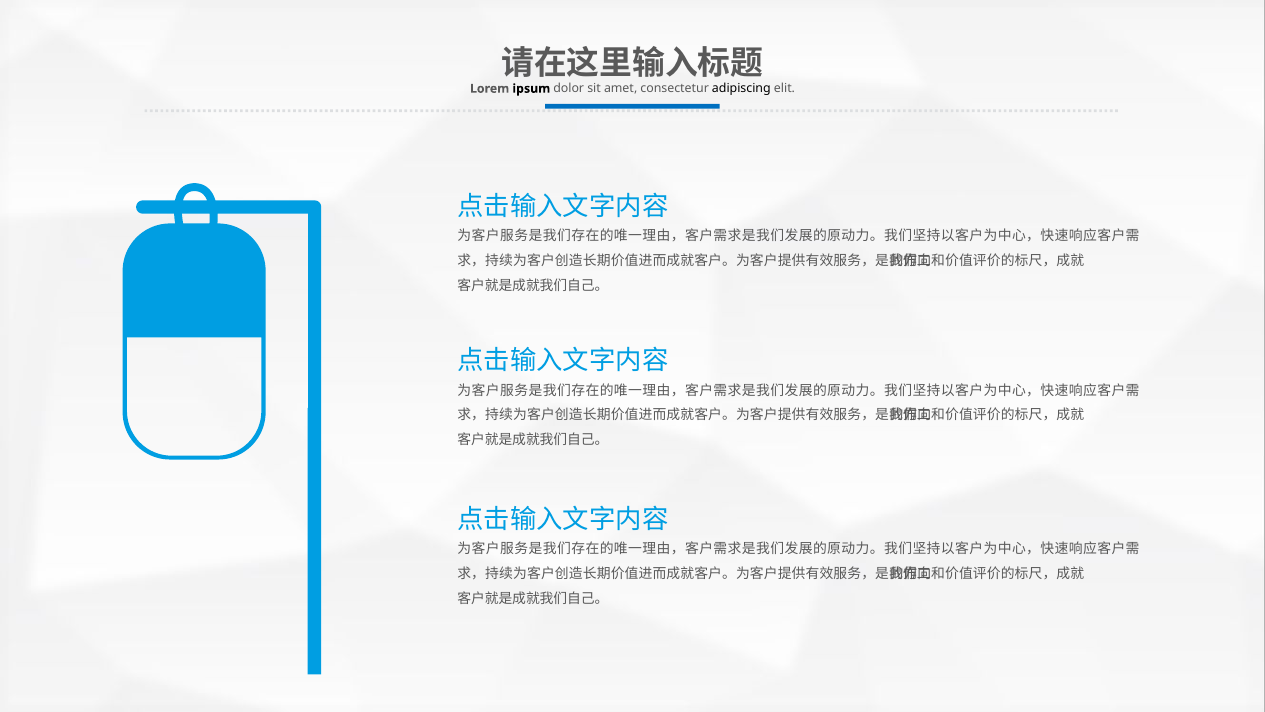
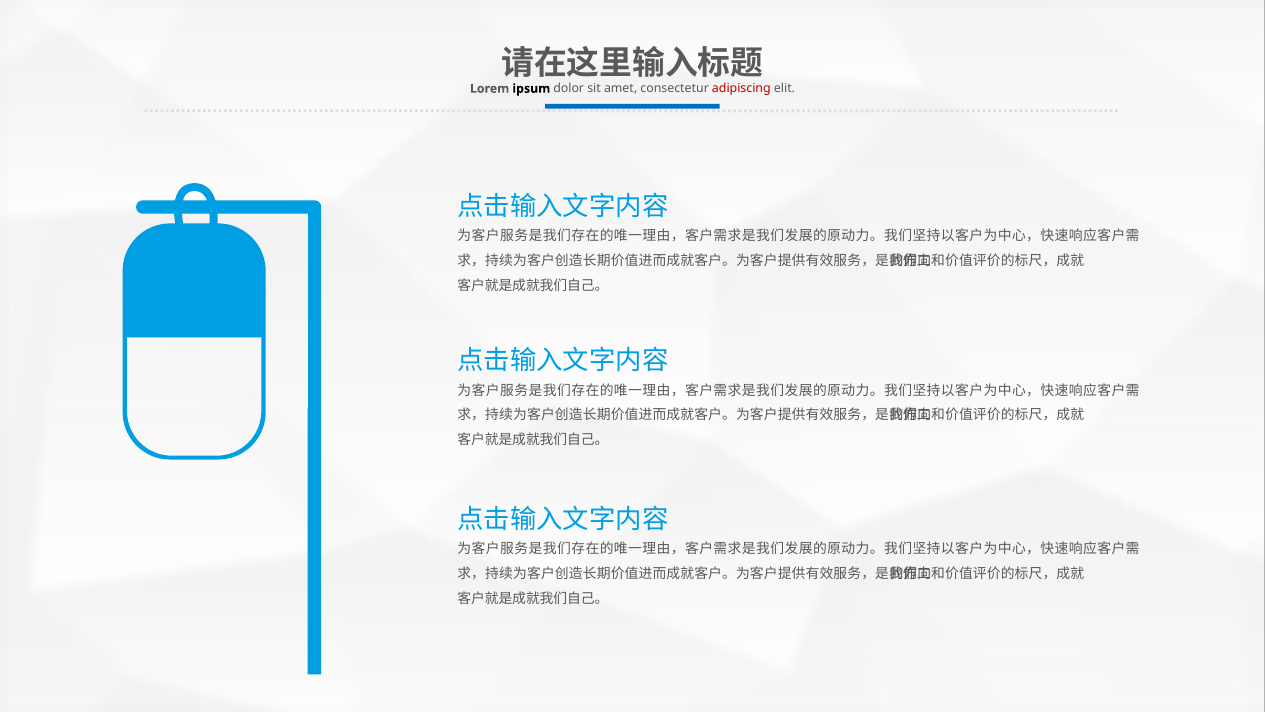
adipiscing colour: black -> red
